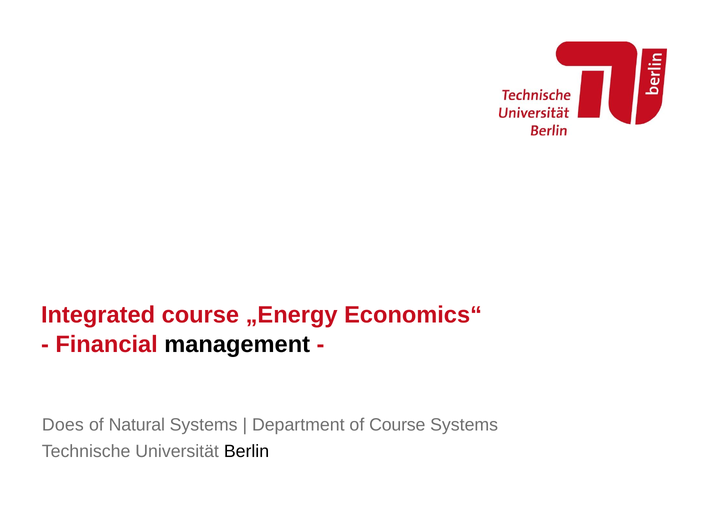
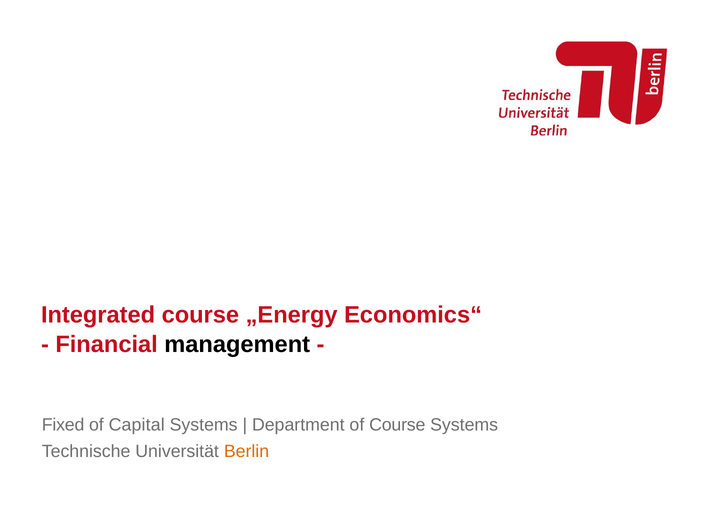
Does: Does -> Fixed
Natural: Natural -> Capital
Berlin colour: black -> orange
